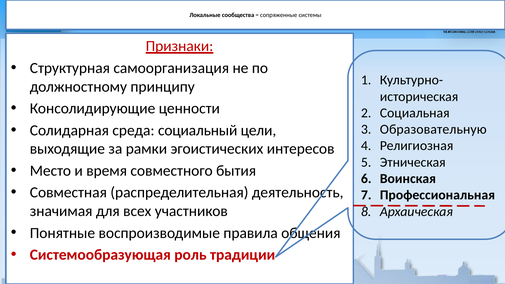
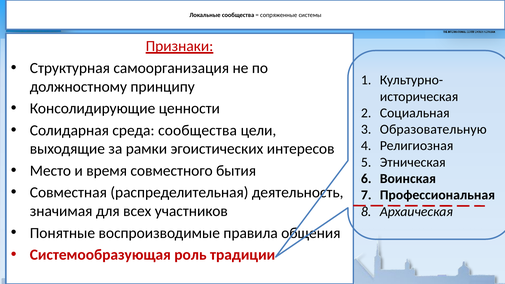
среда социальный: социальный -> сообщества
